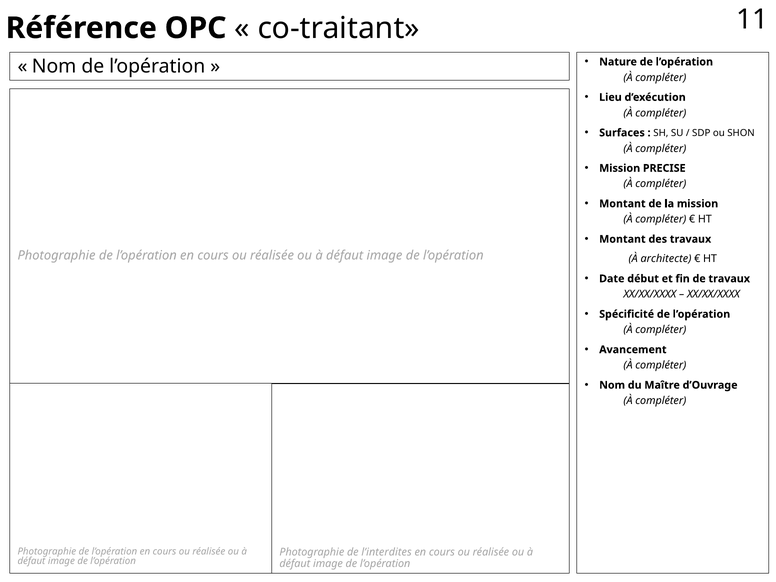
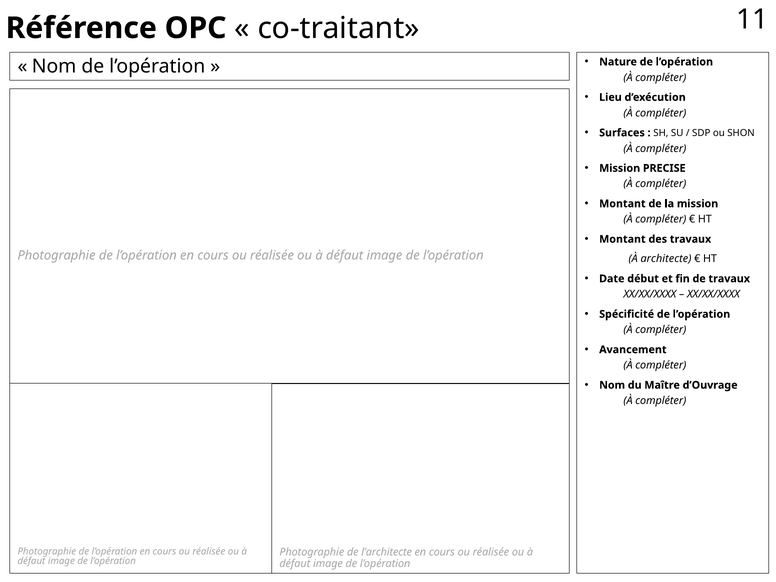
l’interdites: l’interdites -> l’architecte
